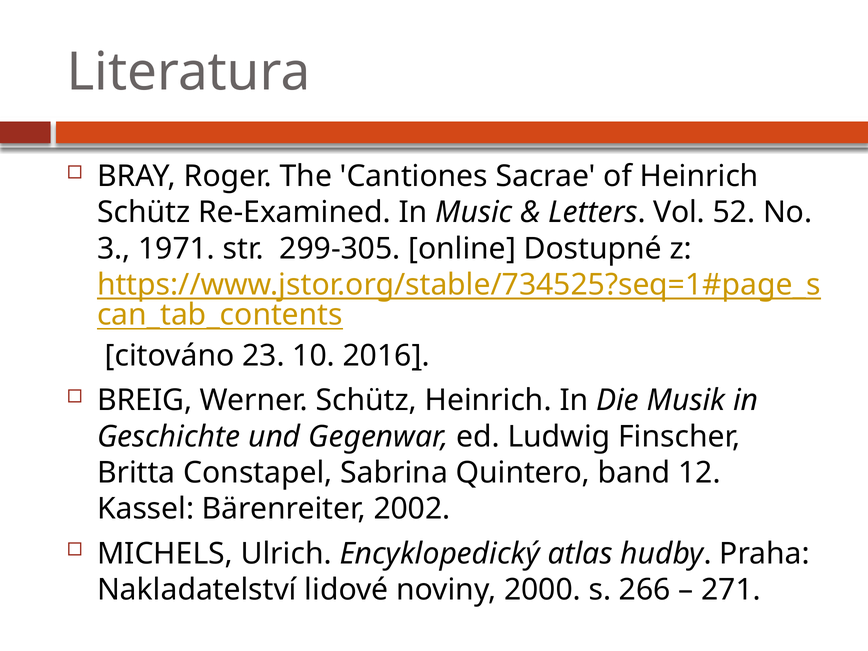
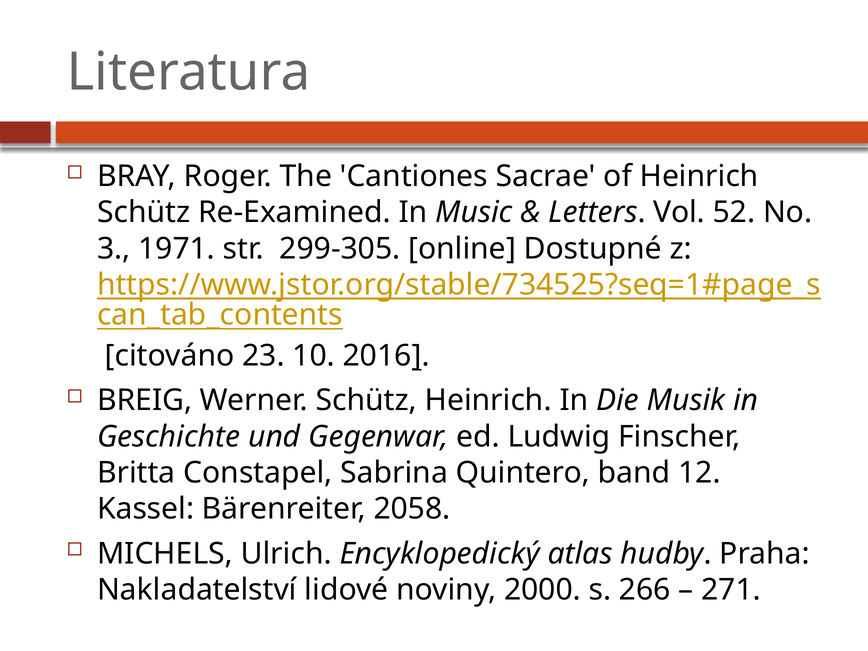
2002: 2002 -> 2058
